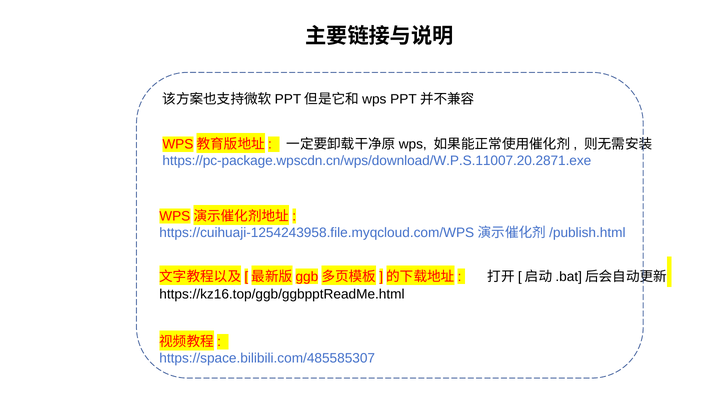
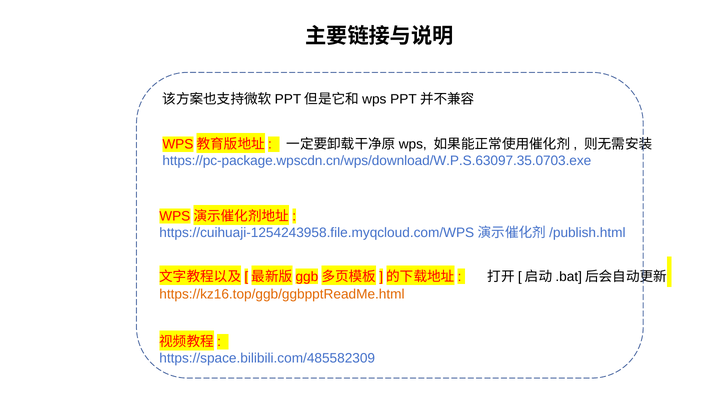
https://pc-package.wpscdn.cn/wps/download/W.P.S.11007.20.2871.exe: https://pc-package.wpscdn.cn/wps/download/W.P.S.11007.20.2871.exe -> https://pc-package.wpscdn.cn/wps/download/W.P.S.63097.35.0703.exe
https://kz16.top/ggb/ggbpptReadMe.html colour: black -> orange
https://space.bilibili.com/485585307: https://space.bilibili.com/485585307 -> https://space.bilibili.com/485582309
